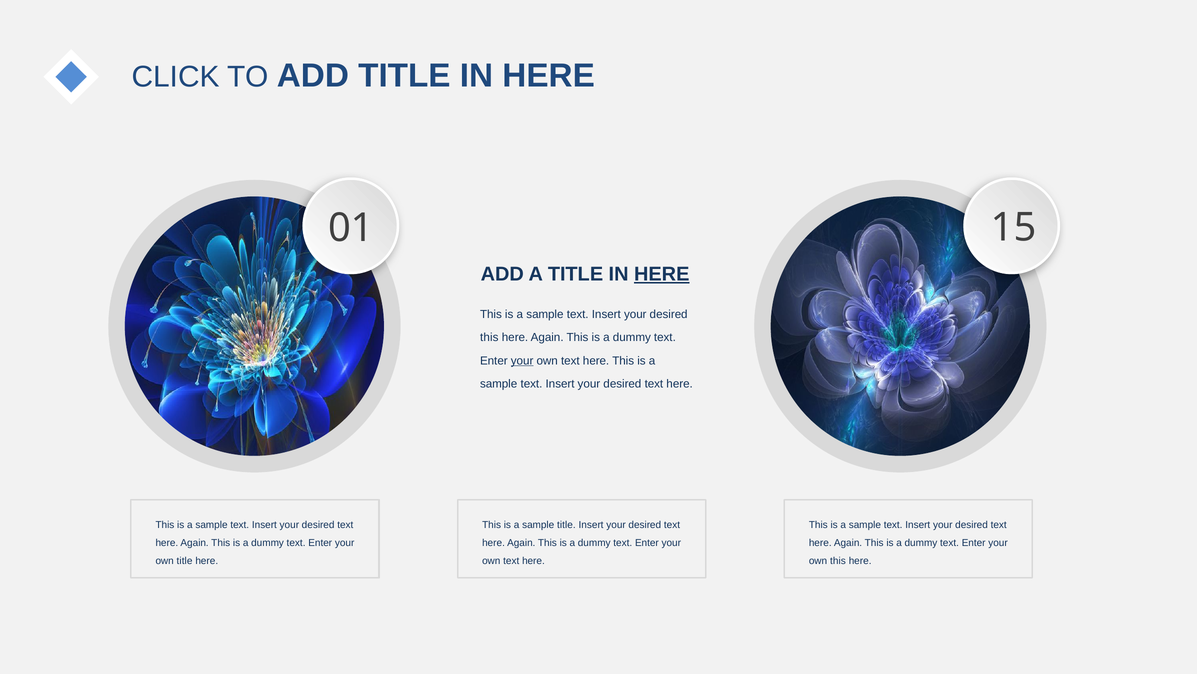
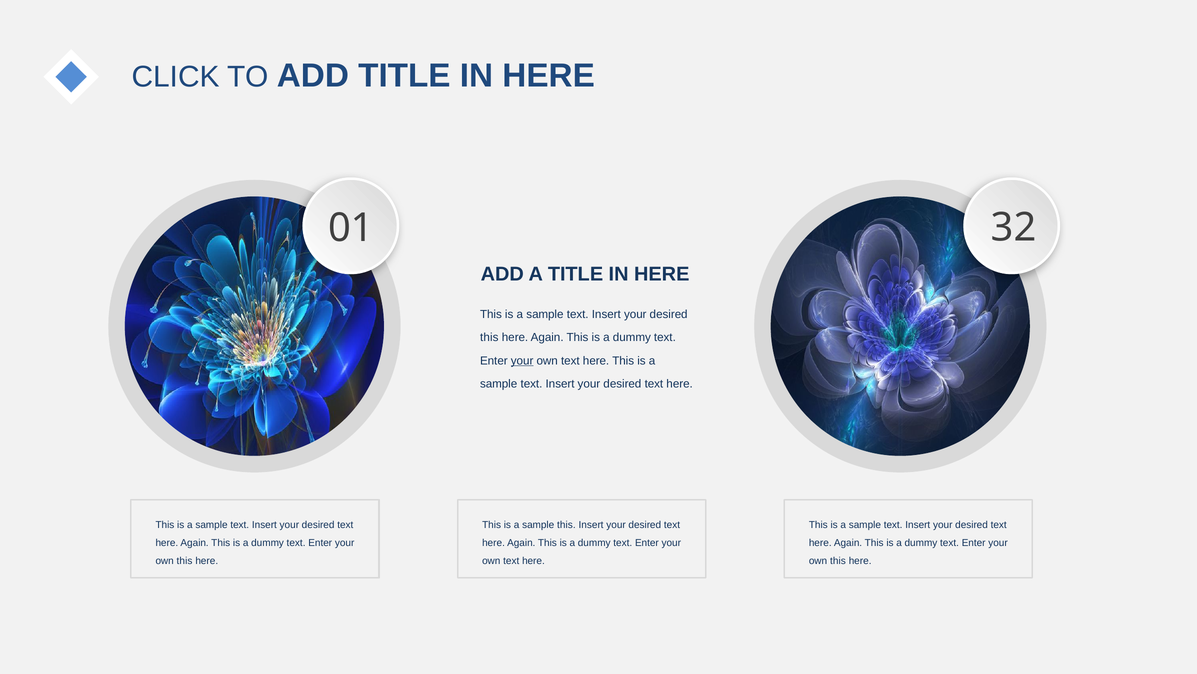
15: 15 -> 32
HERE at (662, 274) underline: present -> none
sample title: title -> this
title at (185, 560): title -> this
